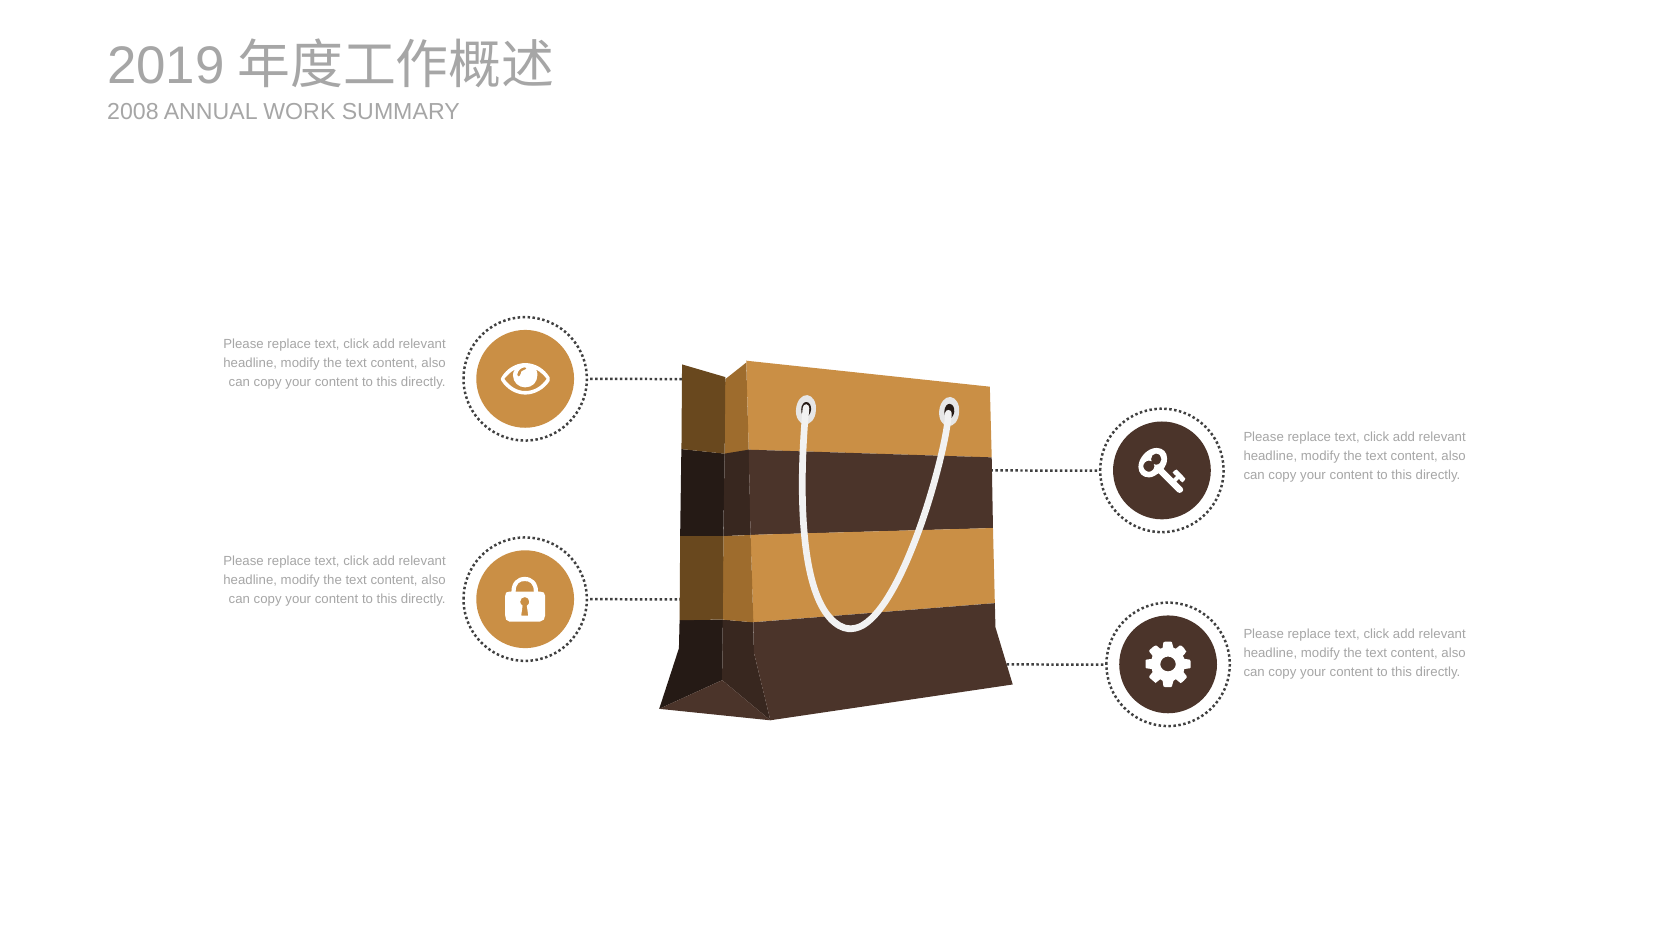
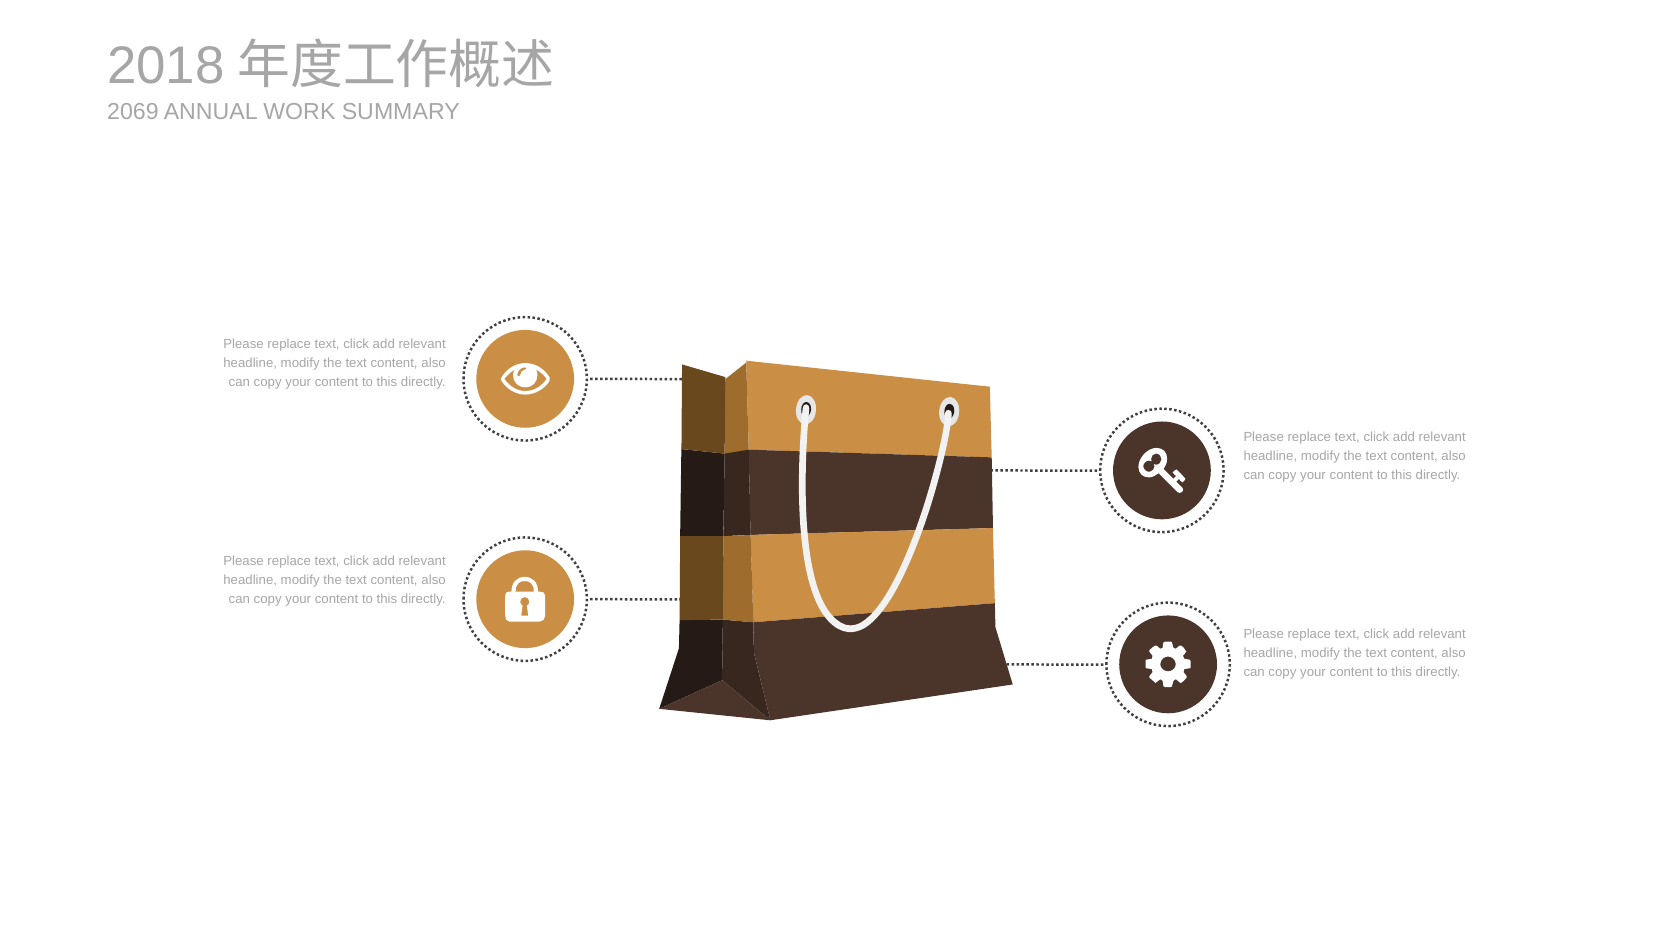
2019: 2019 -> 2018
2008: 2008 -> 2069
